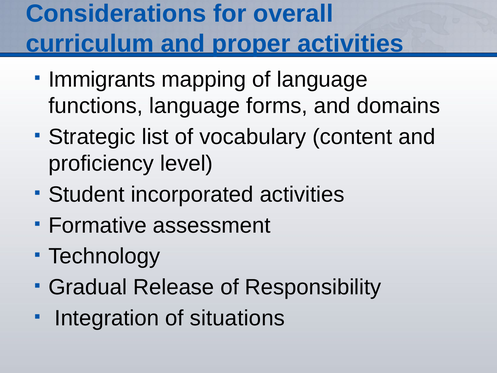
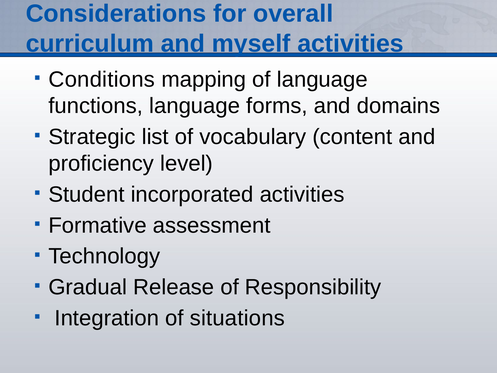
proper: proper -> myself
Immigrants: Immigrants -> Conditions
